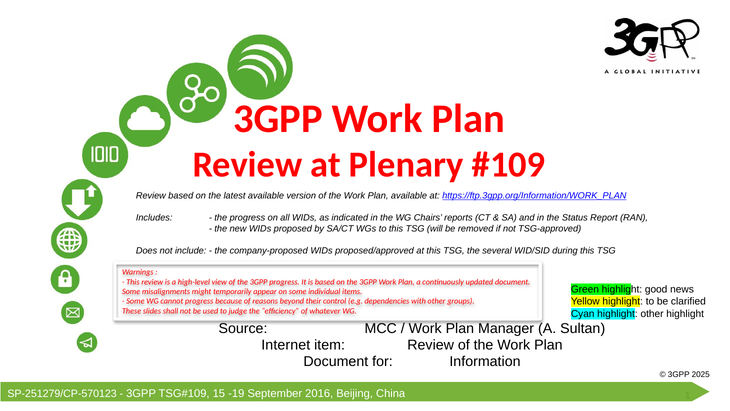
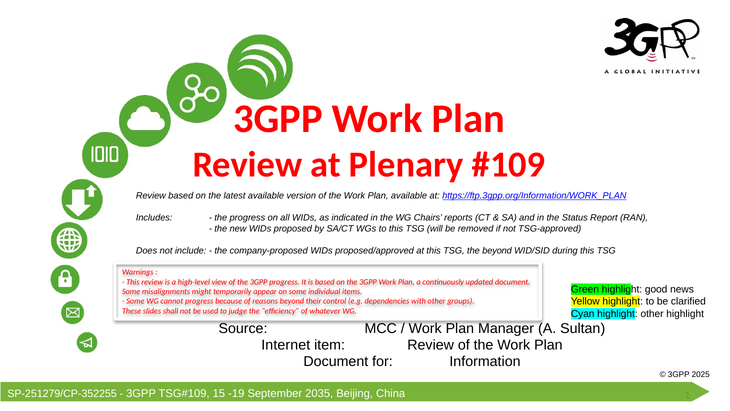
the several: several -> beyond
SP-251279/CP-570123: SP-251279/CP-570123 -> SP-251279/CP-352255
2016: 2016 -> 2035
